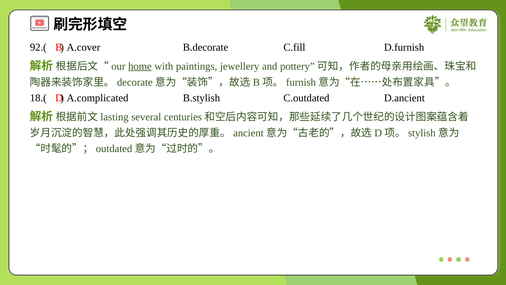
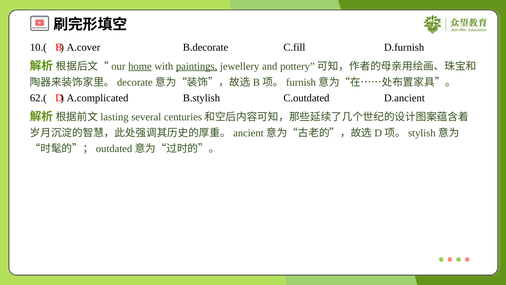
92.(: 92.( -> 10.(
paintings underline: none -> present
18.(: 18.( -> 62.(
